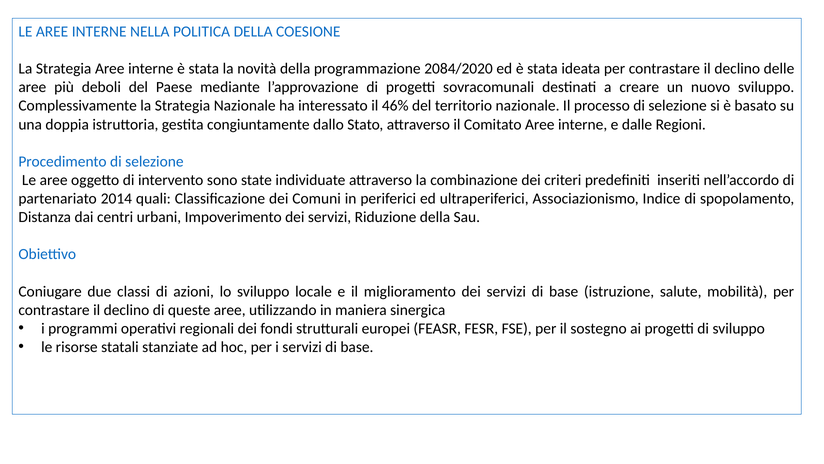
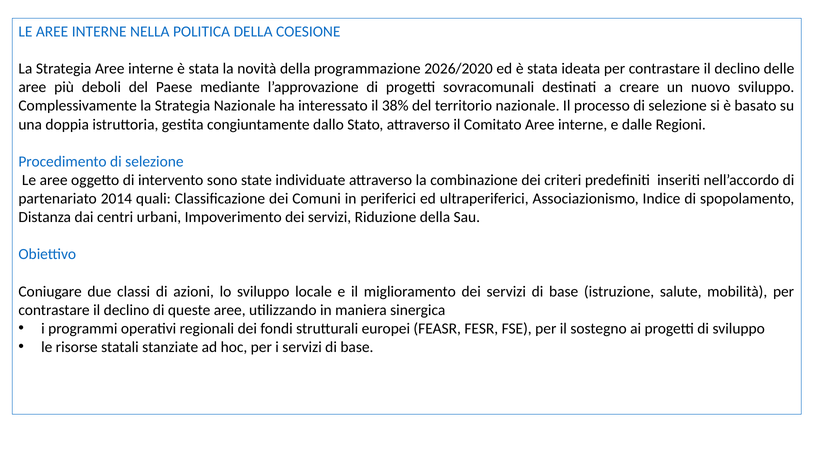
2084/2020: 2084/2020 -> 2026/2020
46%: 46% -> 38%
